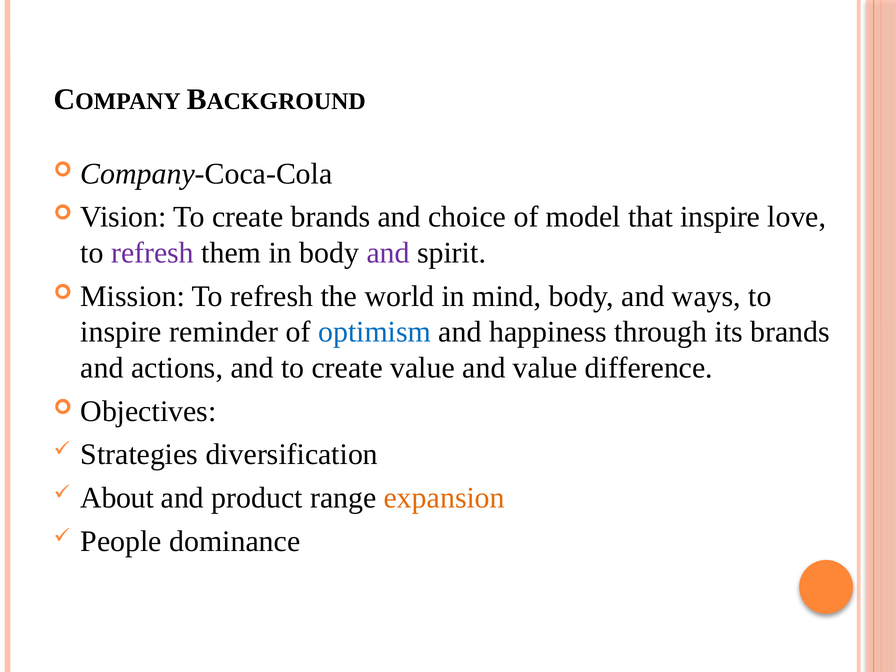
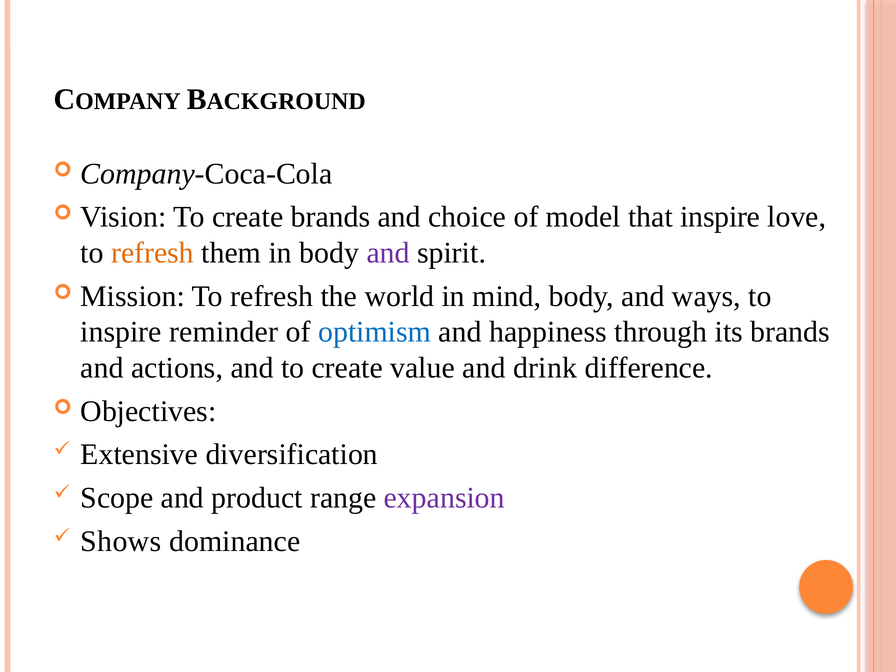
refresh at (153, 253) colour: purple -> orange
and value: value -> drink
Strategies: Strategies -> Extensive
About: About -> Scope
expansion colour: orange -> purple
People: People -> Shows
